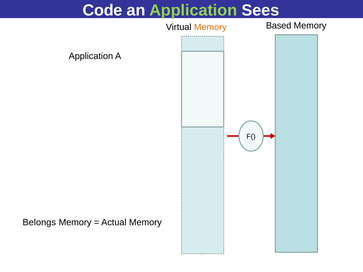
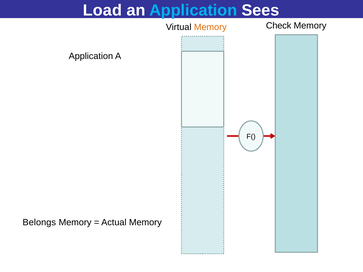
Code: Code -> Load
Application at (193, 10) colour: light green -> light blue
Based: Based -> Check
